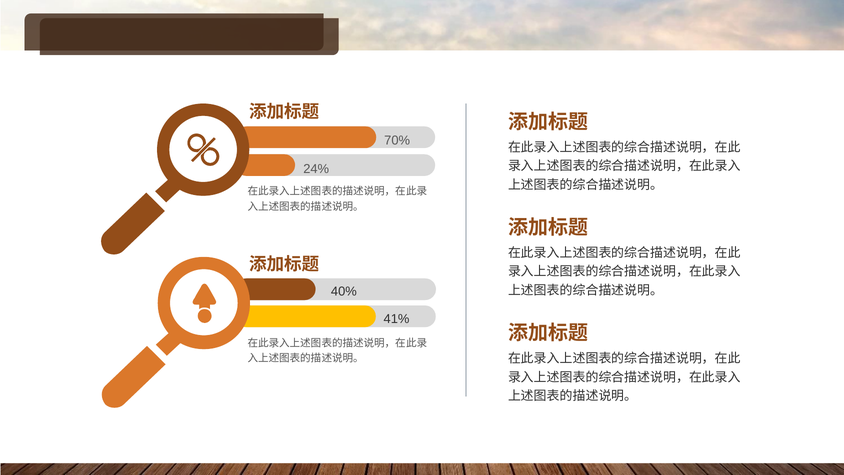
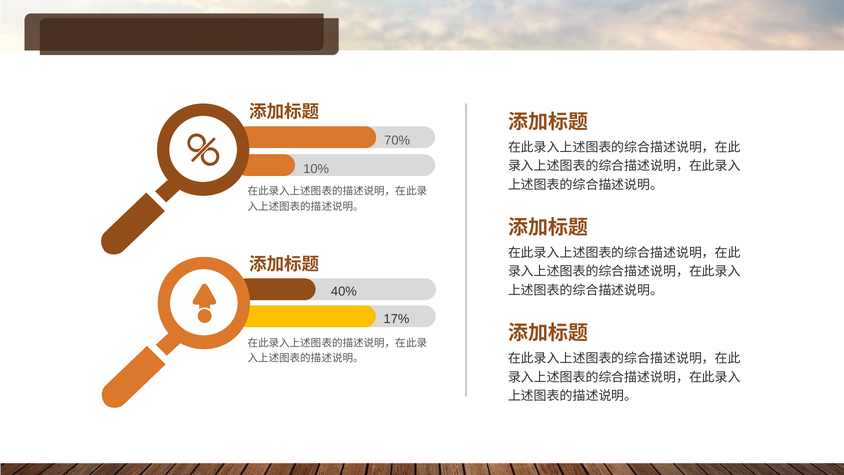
24%: 24% -> 10%
41%: 41% -> 17%
